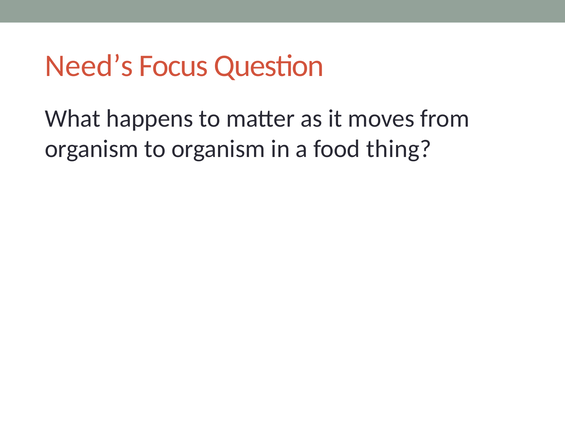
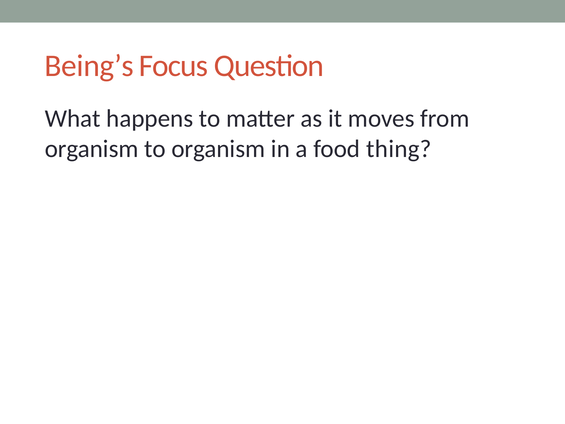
Need’s: Need’s -> Being’s
